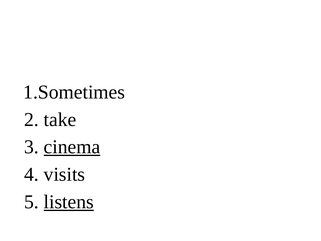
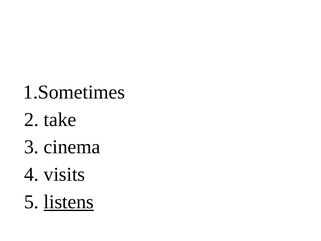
cinema underline: present -> none
